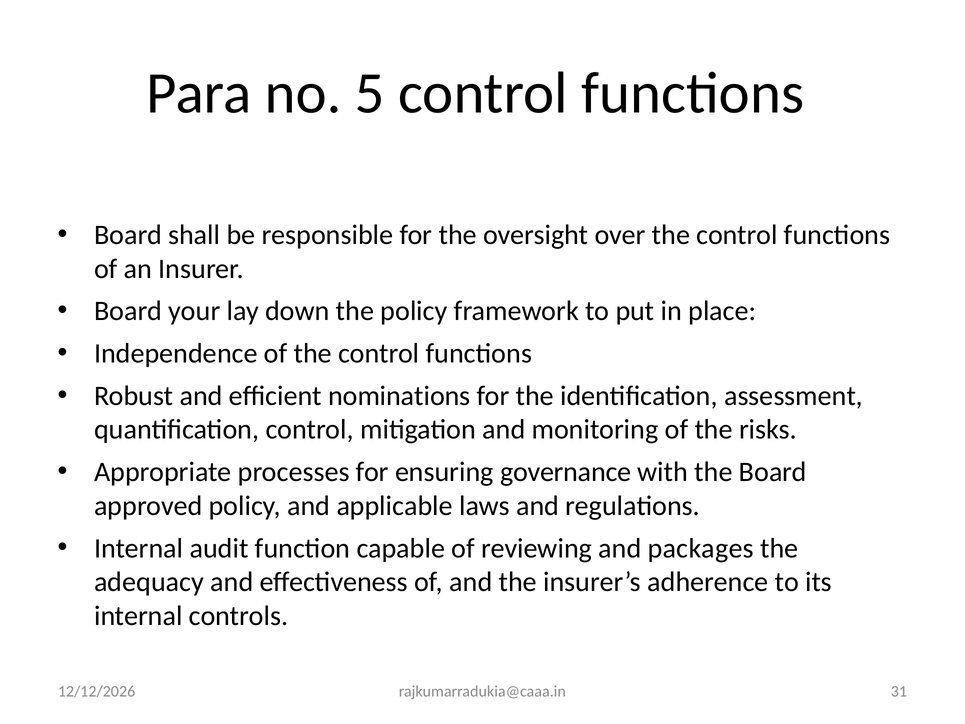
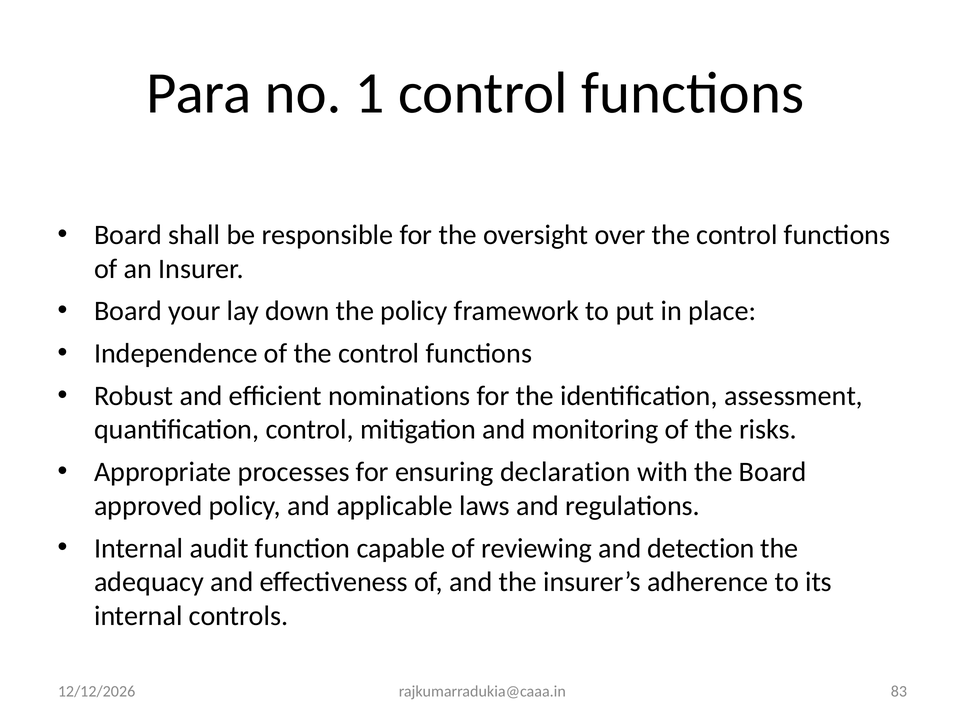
5: 5 -> 1
governance: governance -> declaration
packages: packages -> detection
31: 31 -> 83
